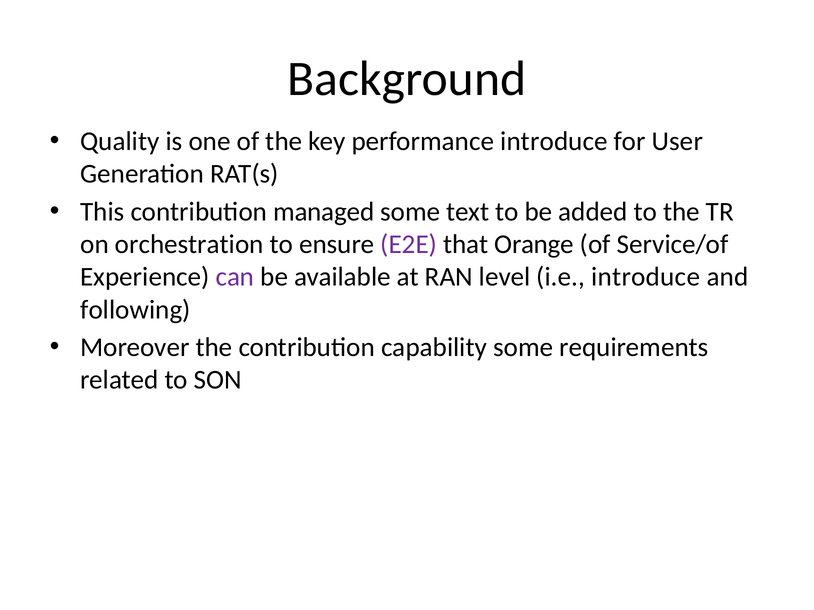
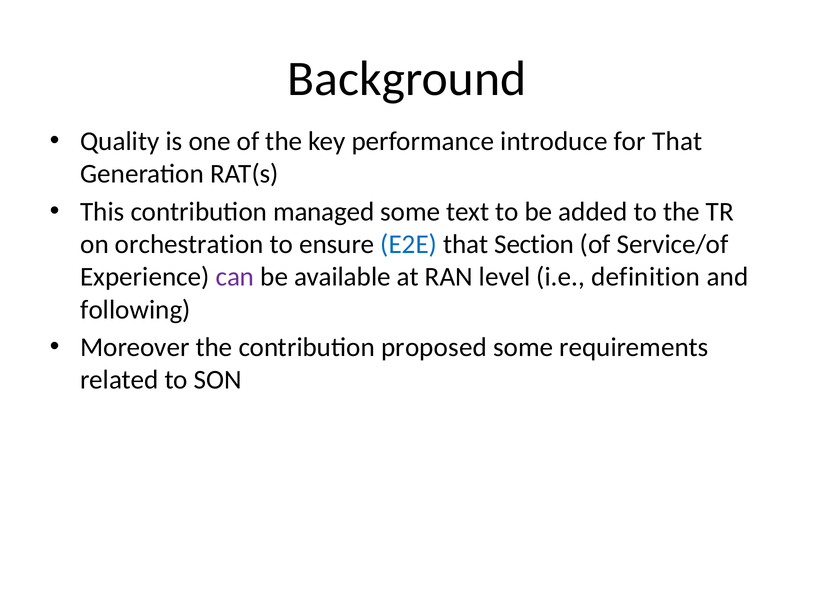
for User: User -> That
E2E colour: purple -> blue
Orange: Orange -> Section
i.e introduce: introduce -> definition
capability: capability -> proposed
